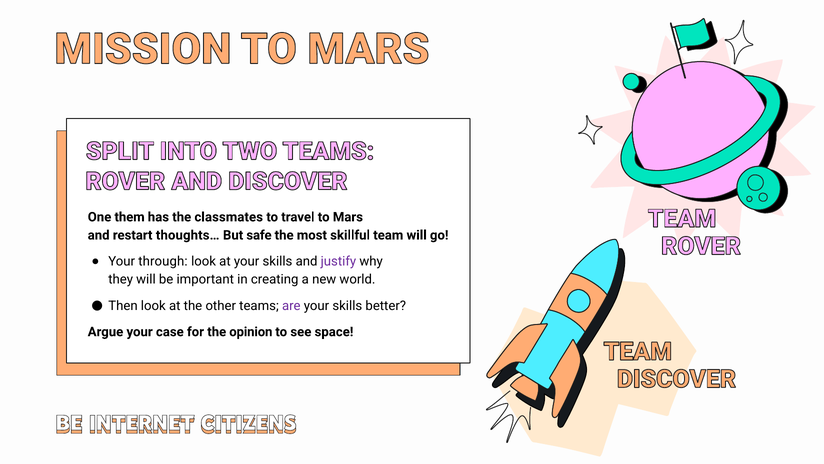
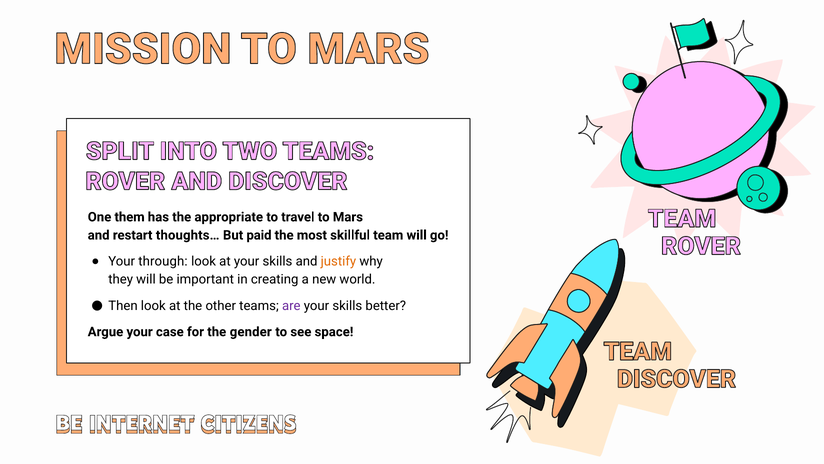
classmates: classmates -> appropriate
safe: safe -> paid
justify colour: purple -> orange
opinion: opinion -> gender
